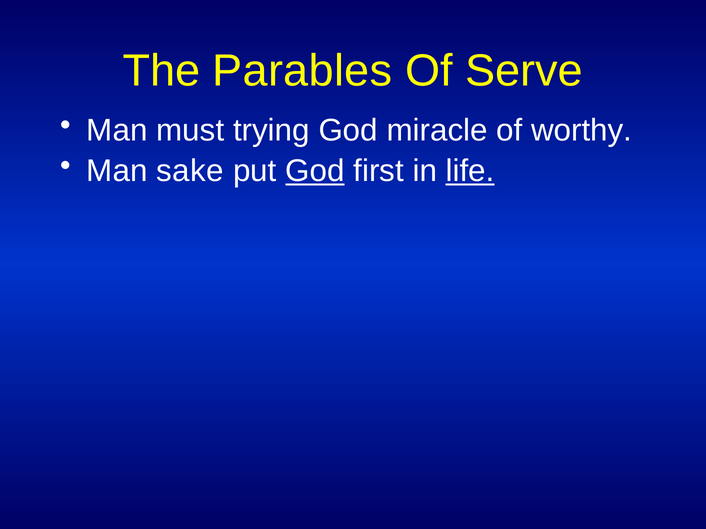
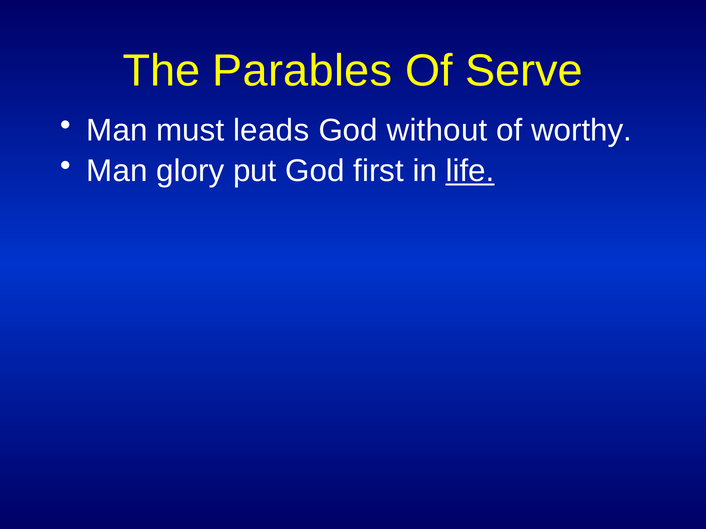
trying: trying -> leads
miracle: miracle -> without
sake: sake -> glory
God at (315, 171) underline: present -> none
